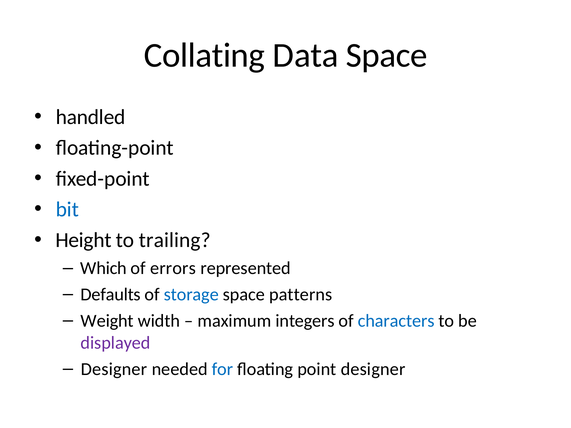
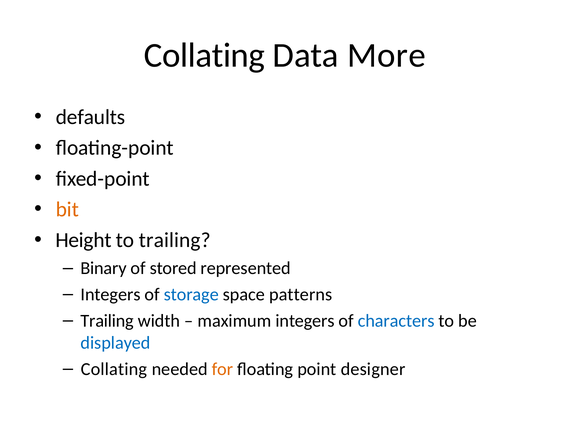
Data Space: Space -> More
handled: handled -> defaults
bit colour: blue -> orange
Which: Which -> Binary
errors: errors -> stored
Defaults at (111, 295): Defaults -> Integers
Weight at (107, 321): Weight -> Trailing
displayed colour: purple -> blue
Designer at (114, 369): Designer -> Collating
for colour: blue -> orange
